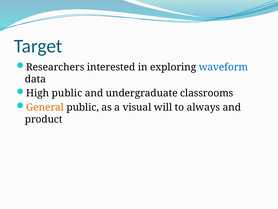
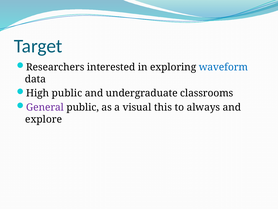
General colour: orange -> purple
will: will -> this
product: product -> explore
